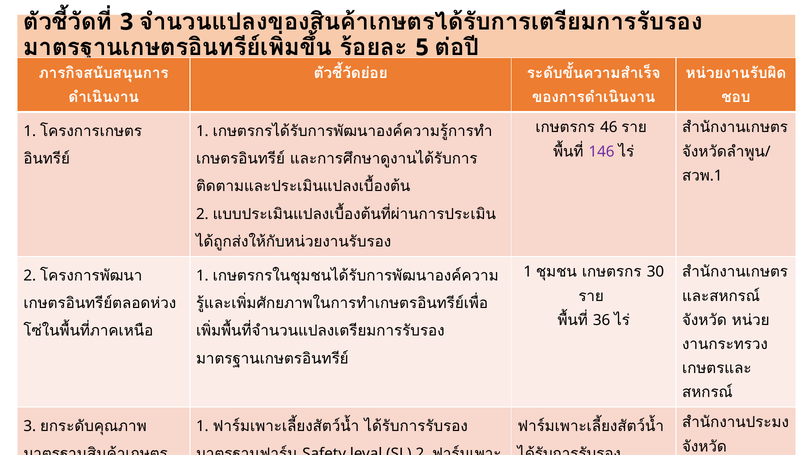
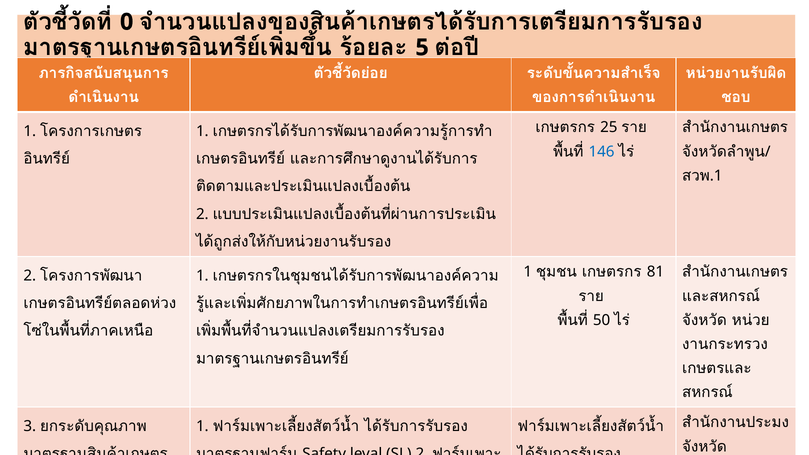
3 at (127, 22): 3 -> 0
46: 46 -> 25
146 colour: purple -> blue
30 at (655, 272): 30 -> 81
36: 36 -> 50
